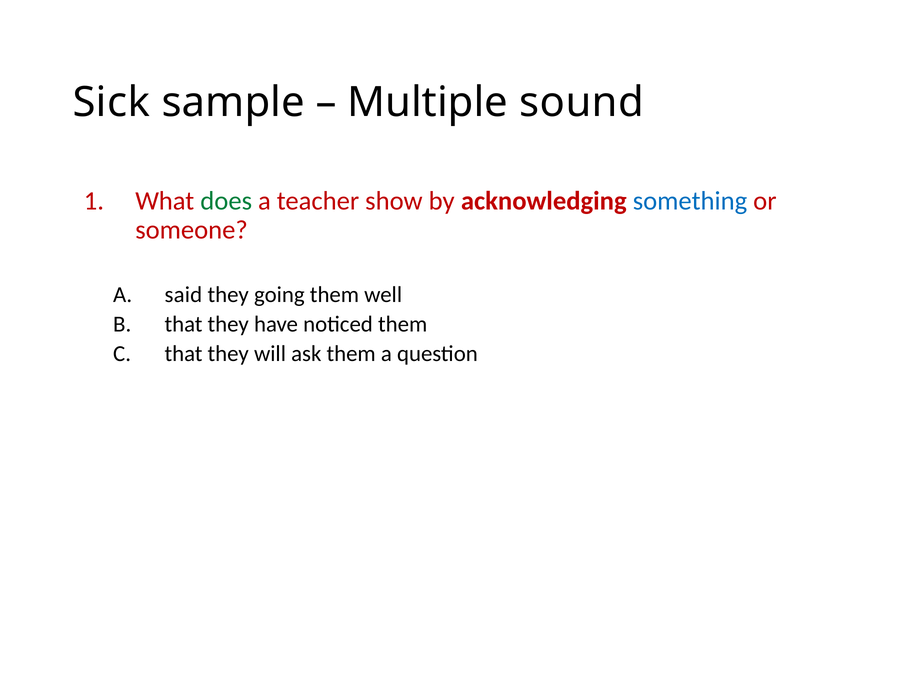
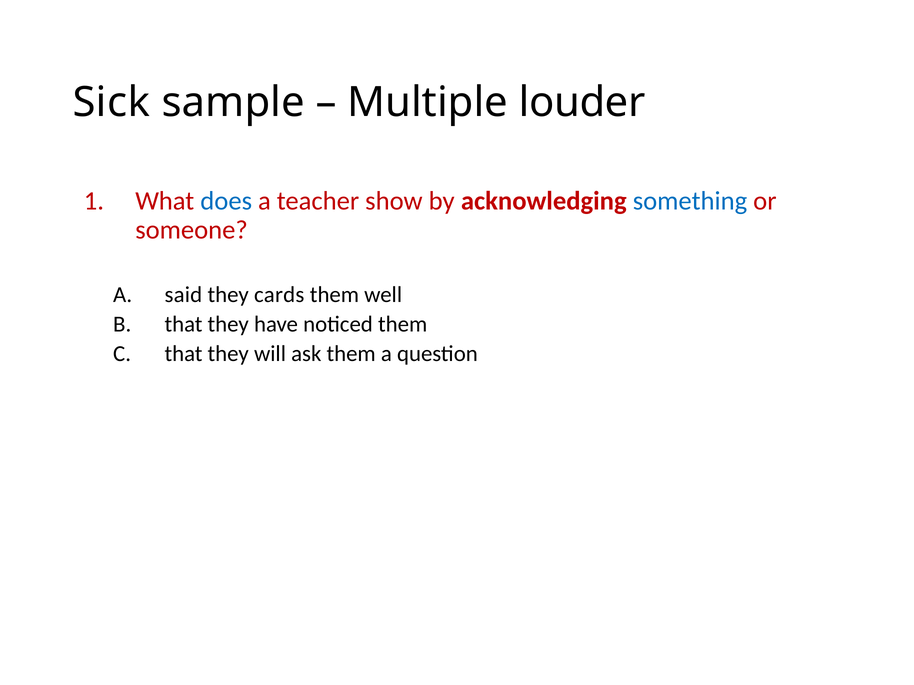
sound: sound -> louder
does colour: green -> blue
going: going -> cards
